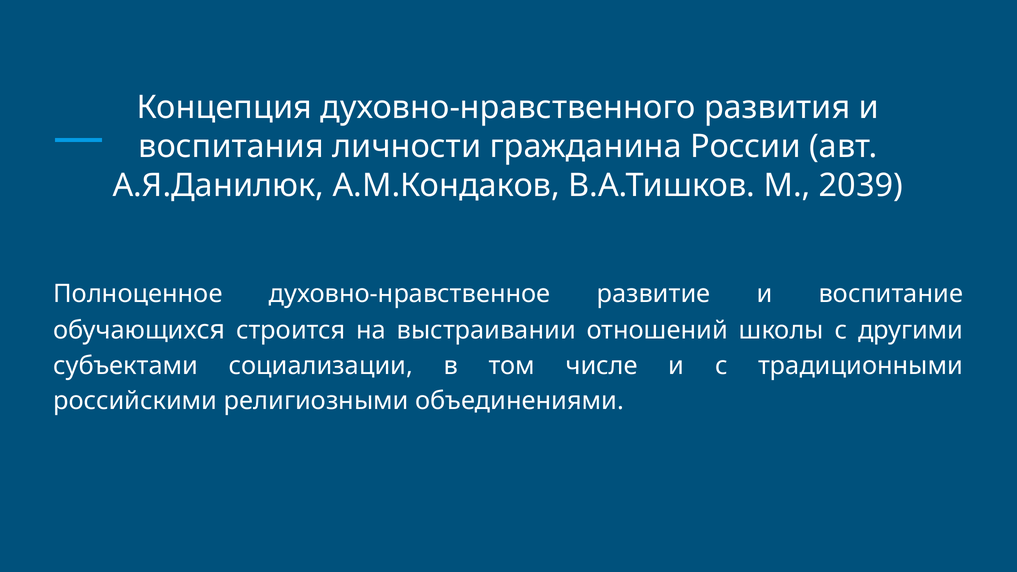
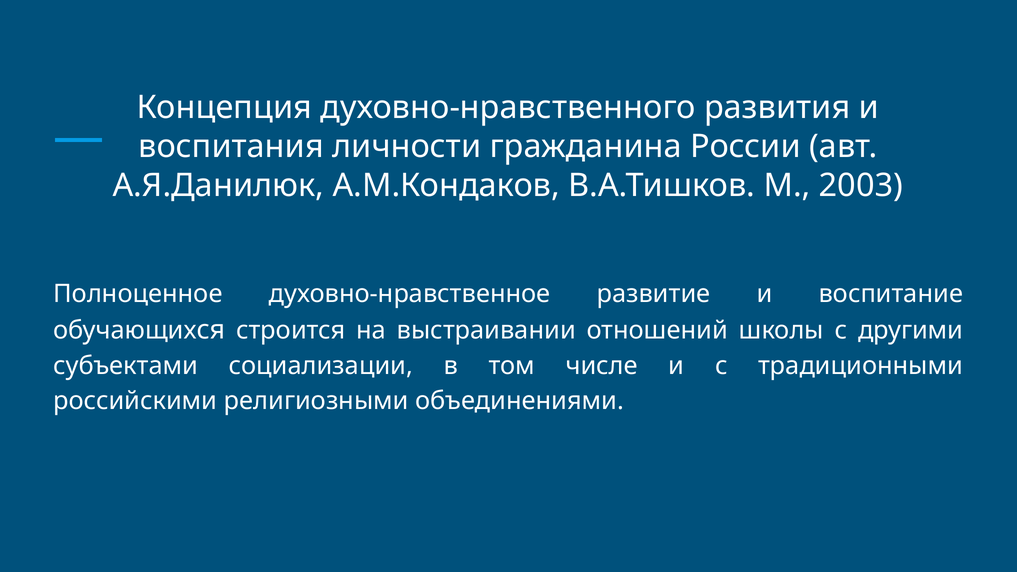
2039: 2039 -> 2003
